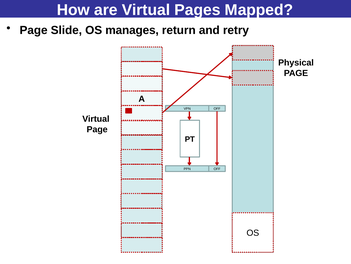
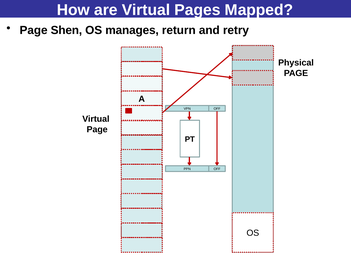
Slide: Slide -> Shen
